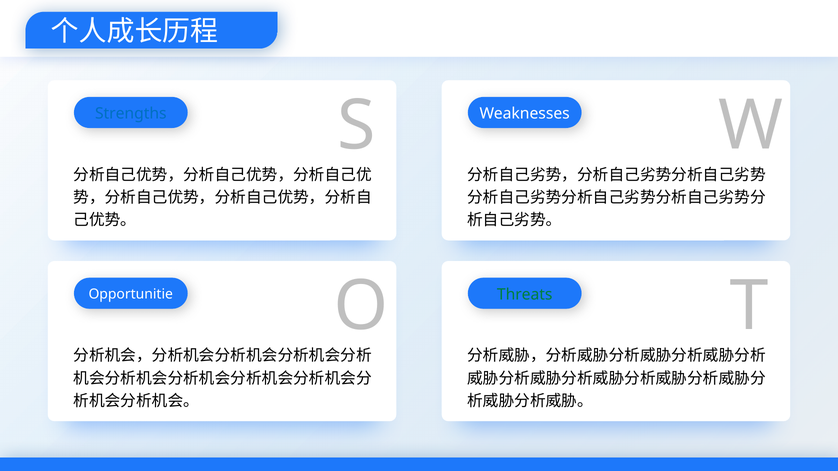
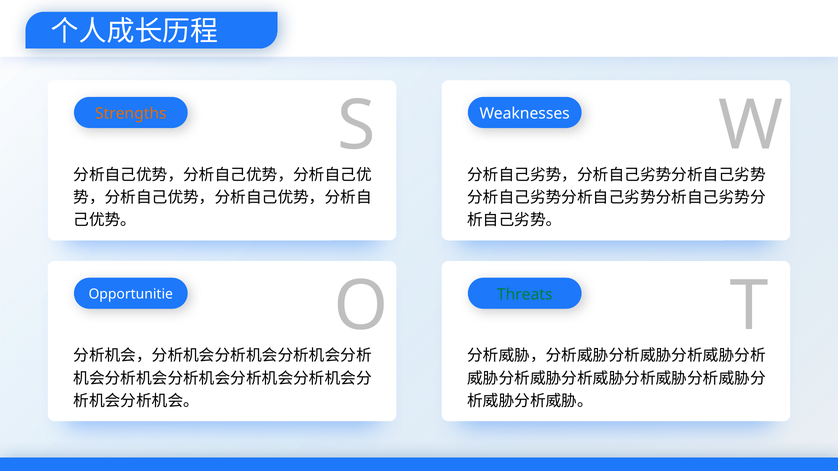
Strengths colour: blue -> orange
